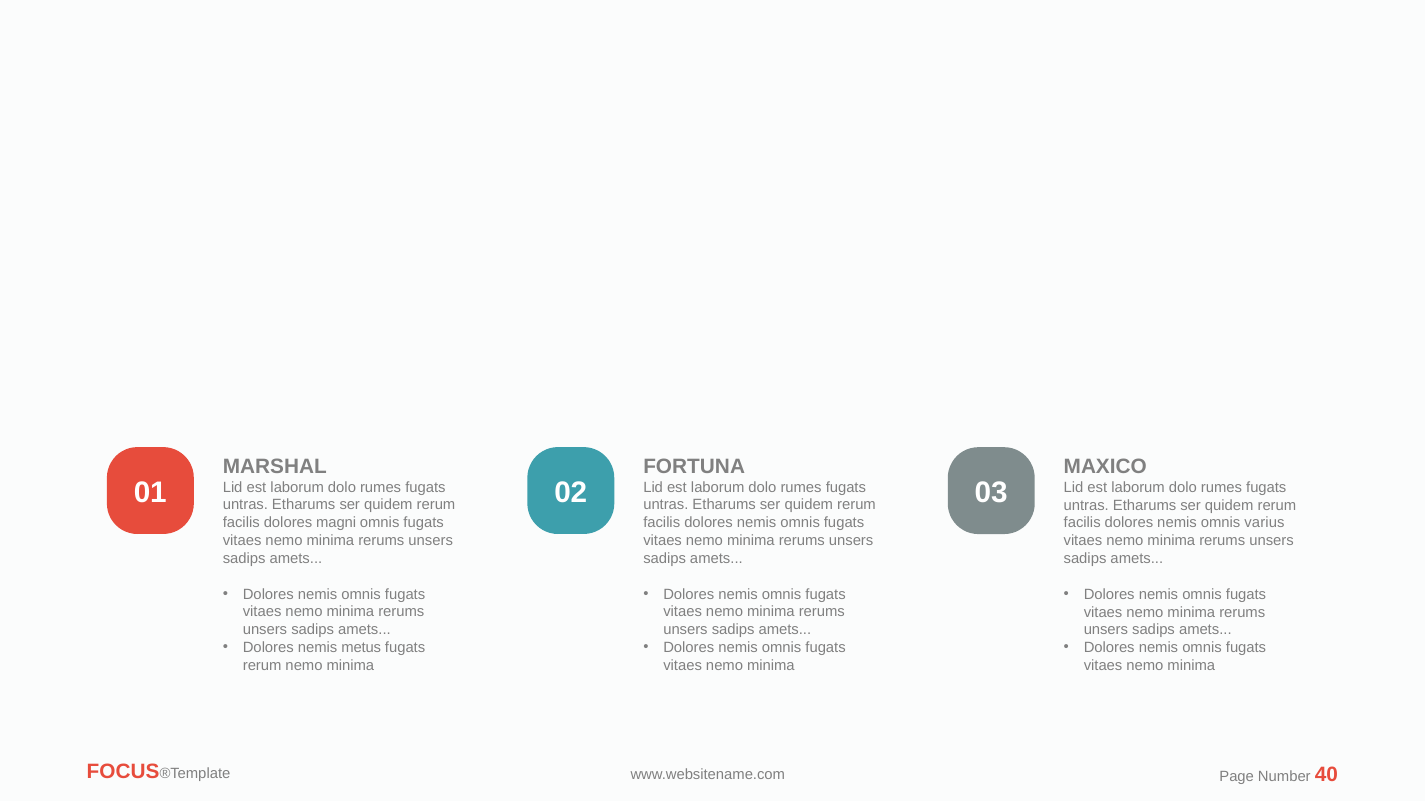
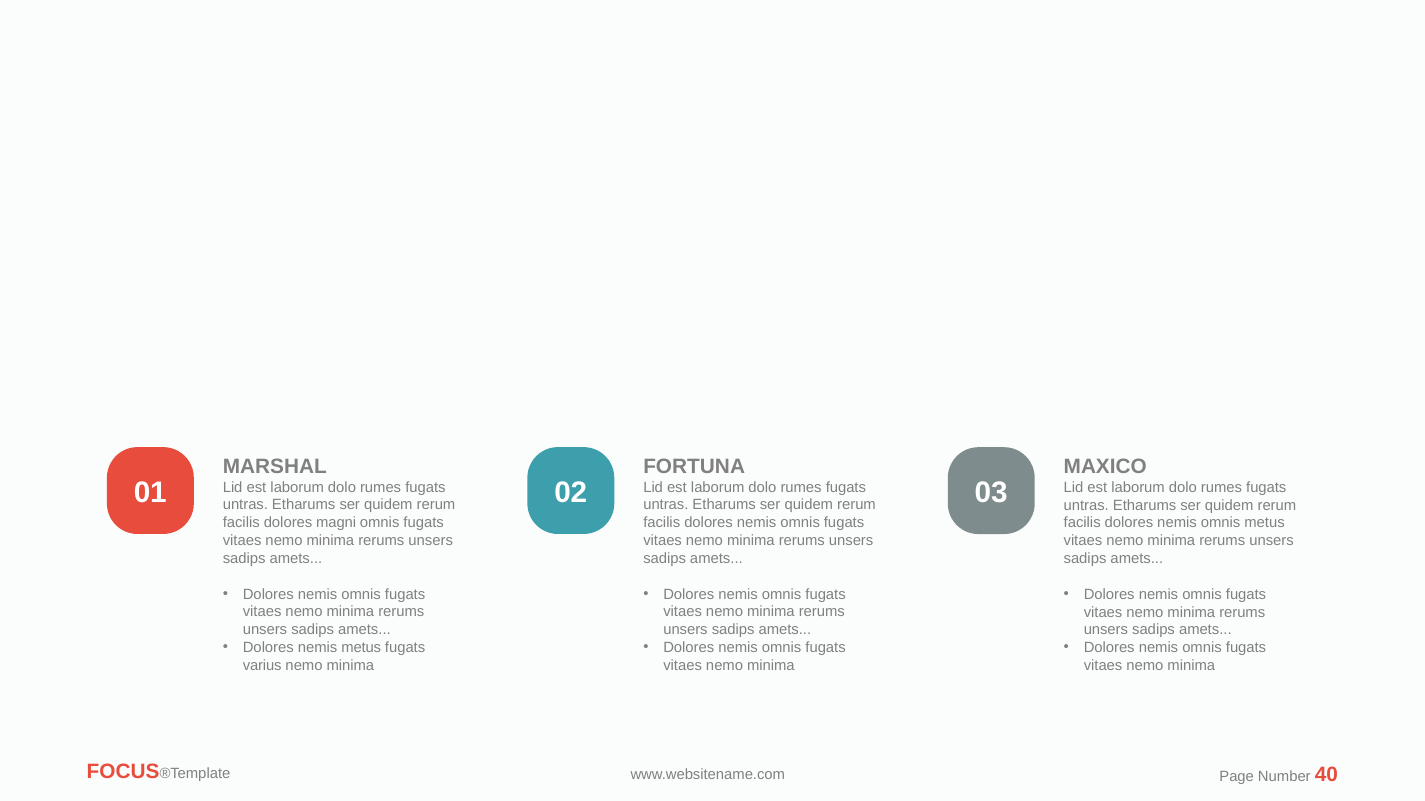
omnis varius: varius -> metus
rerum at (262, 666): rerum -> varius
